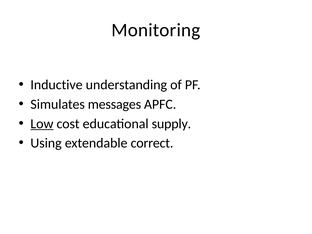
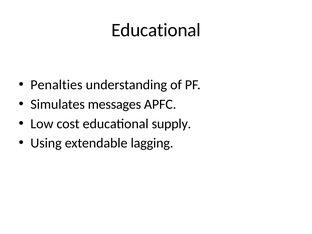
Monitoring at (156, 30): Monitoring -> Educational
Inductive: Inductive -> Penalties
Low underline: present -> none
correct: correct -> lagging
